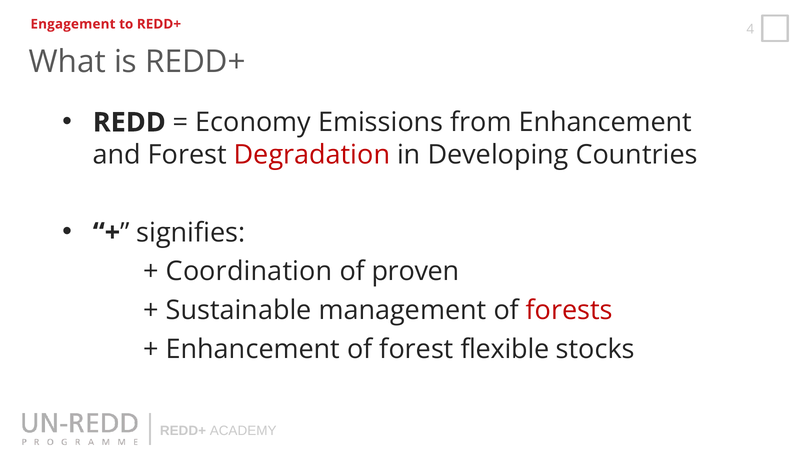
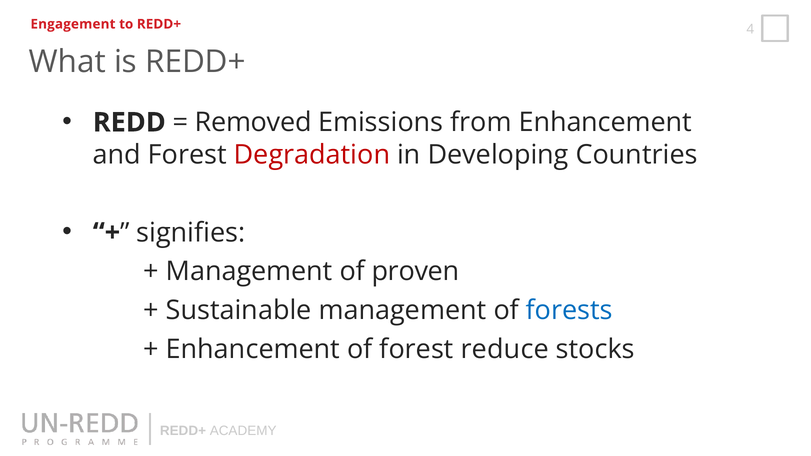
Economy: Economy -> Removed
Coordination at (249, 272): Coordination -> Management
forests colour: red -> blue
flexible: flexible -> reduce
